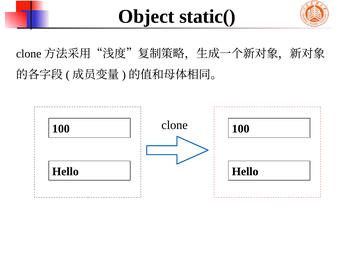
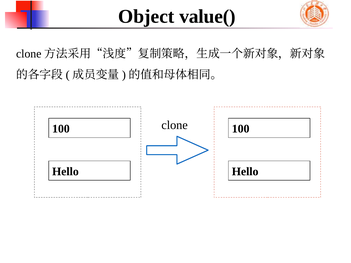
static(: static( -> value(
